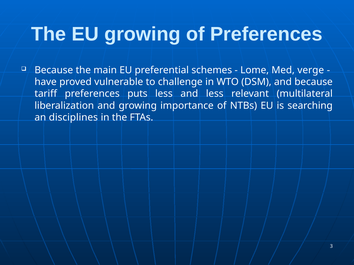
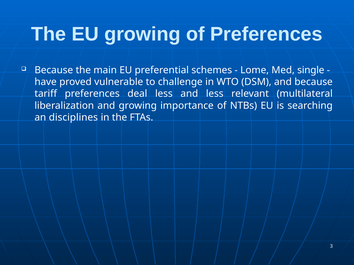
verge: verge -> single
puts: puts -> deal
